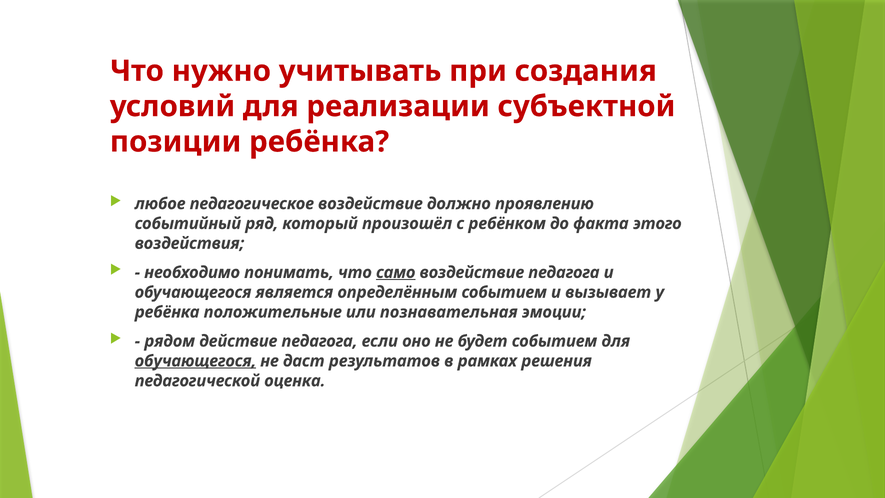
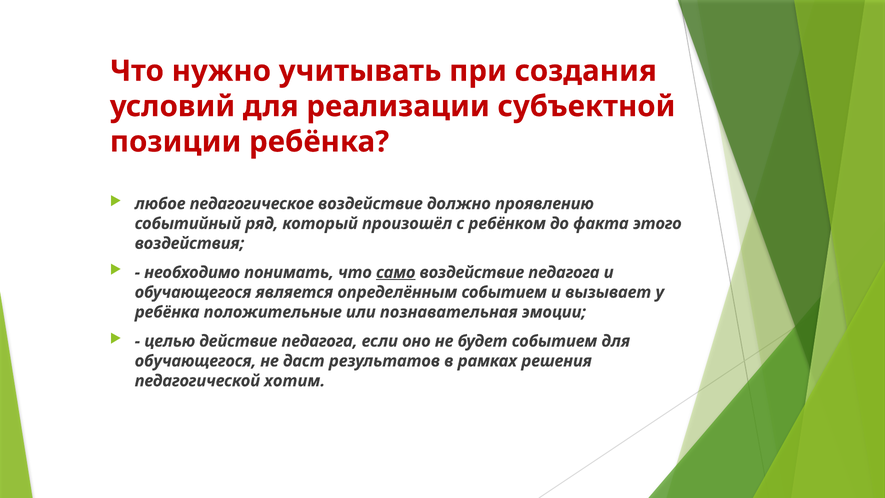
рядом: рядом -> целью
обучающегося at (195, 361) underline: present -> none
оценка: оценка -> хотим
